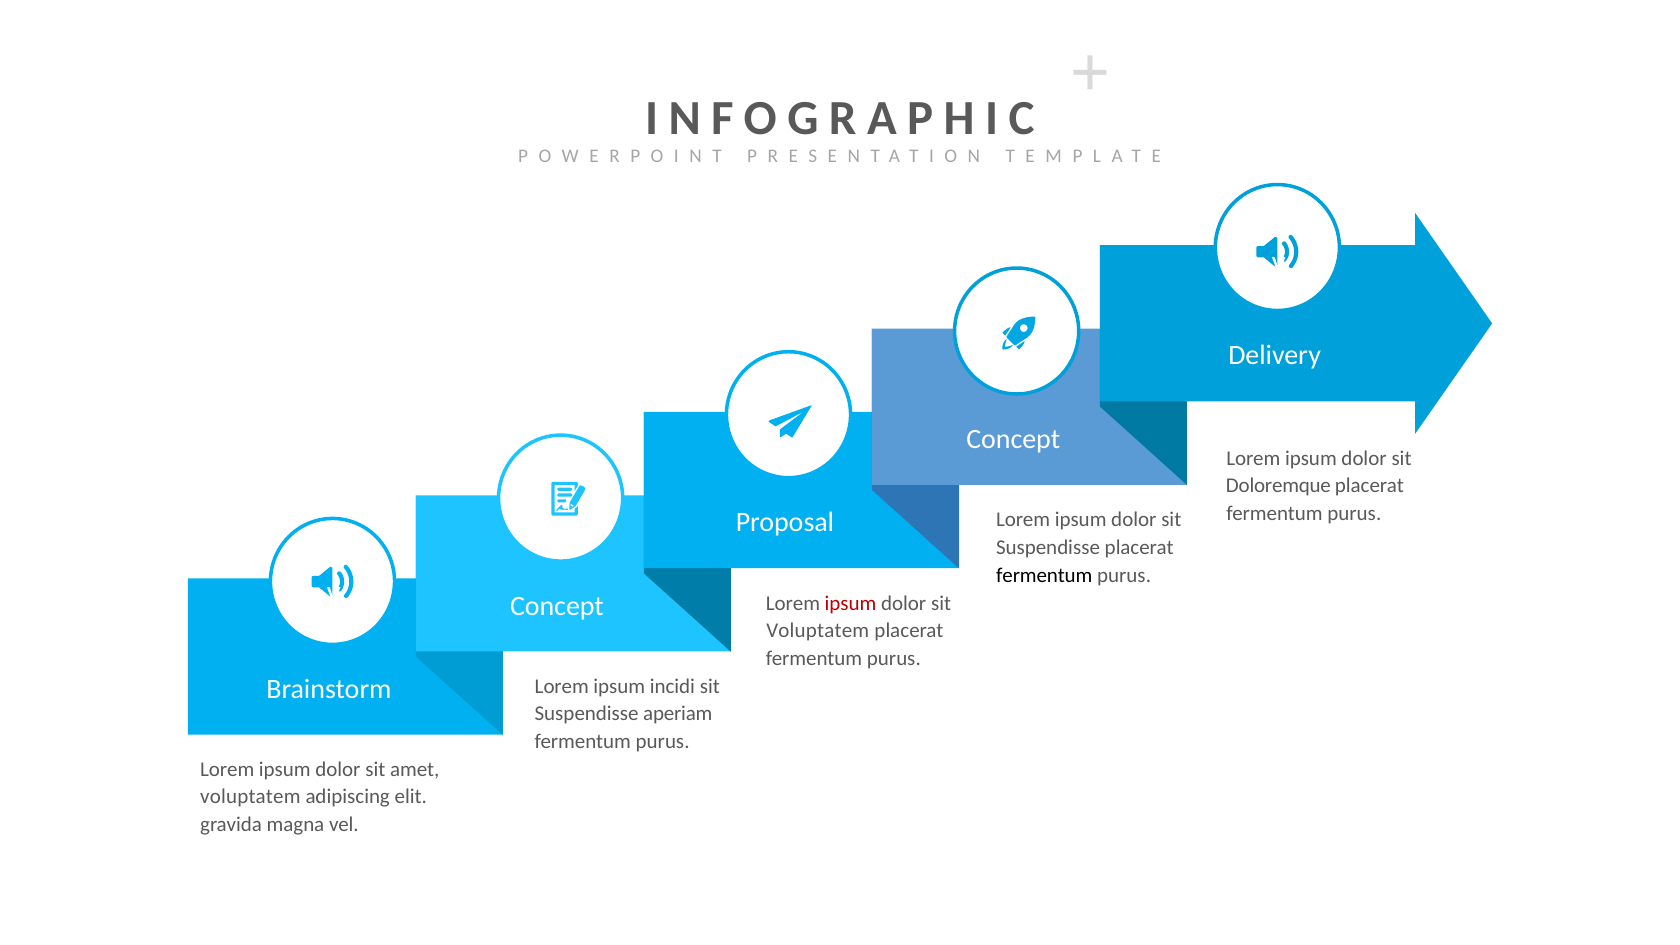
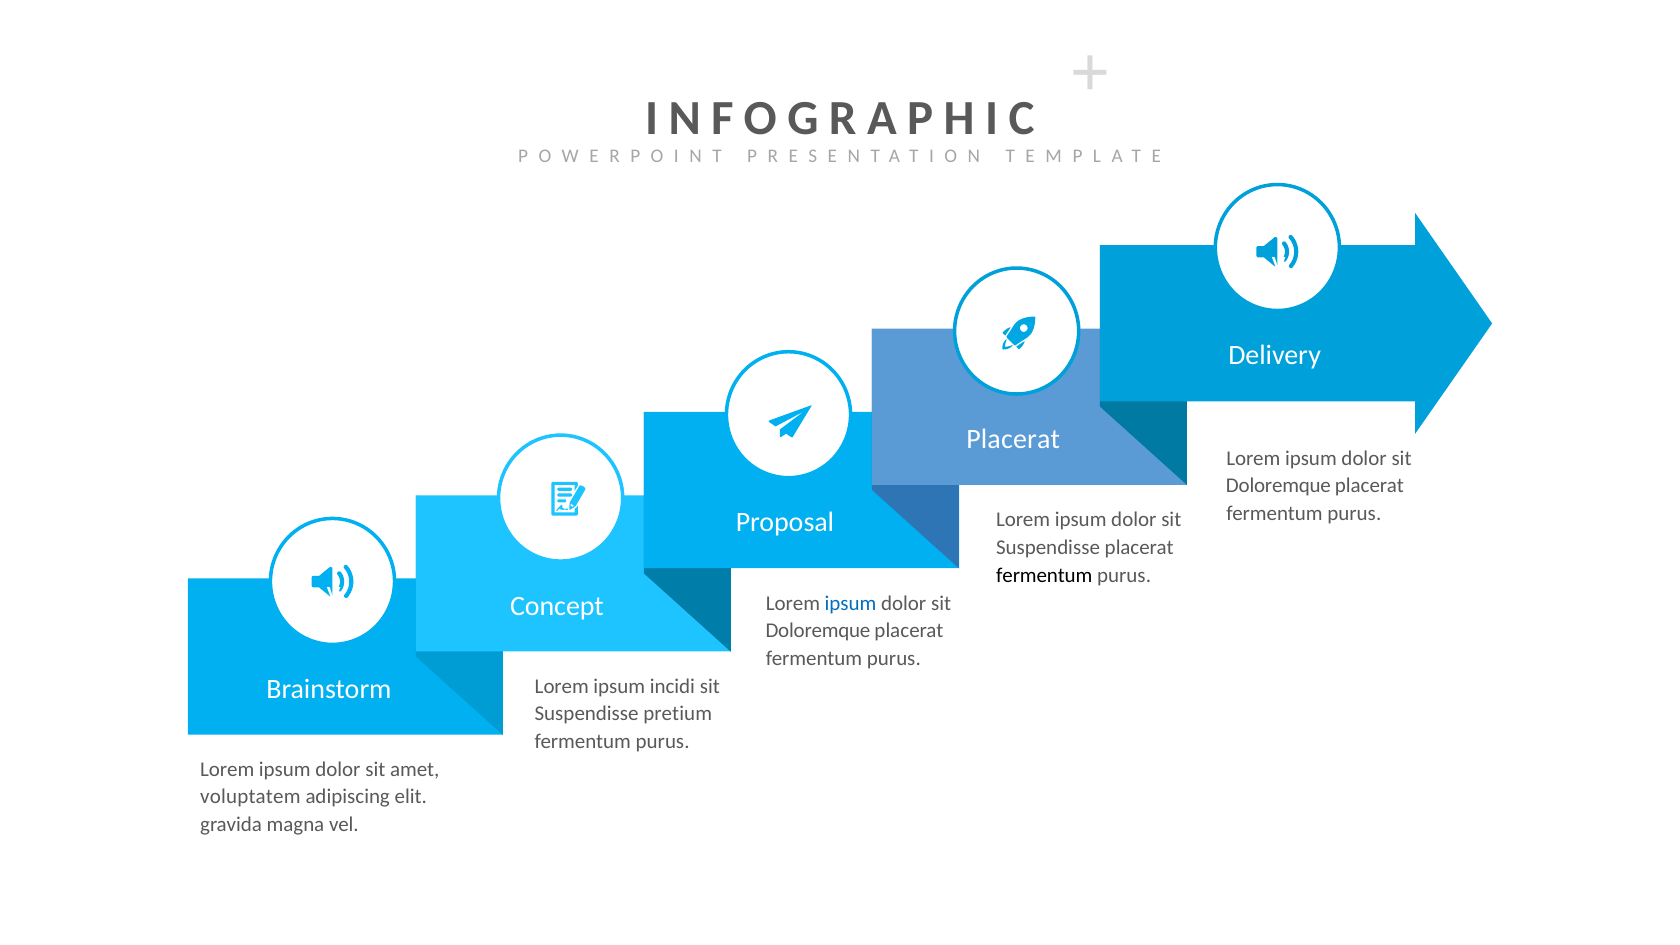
Concept at (1013, 439): Concept -> Placerat
ipsum at (850, 603) colour: red -> blue
Voluptatem at (818, 631): Voluptatem -> Doloremque
aperiam: aperiam -> pretium
